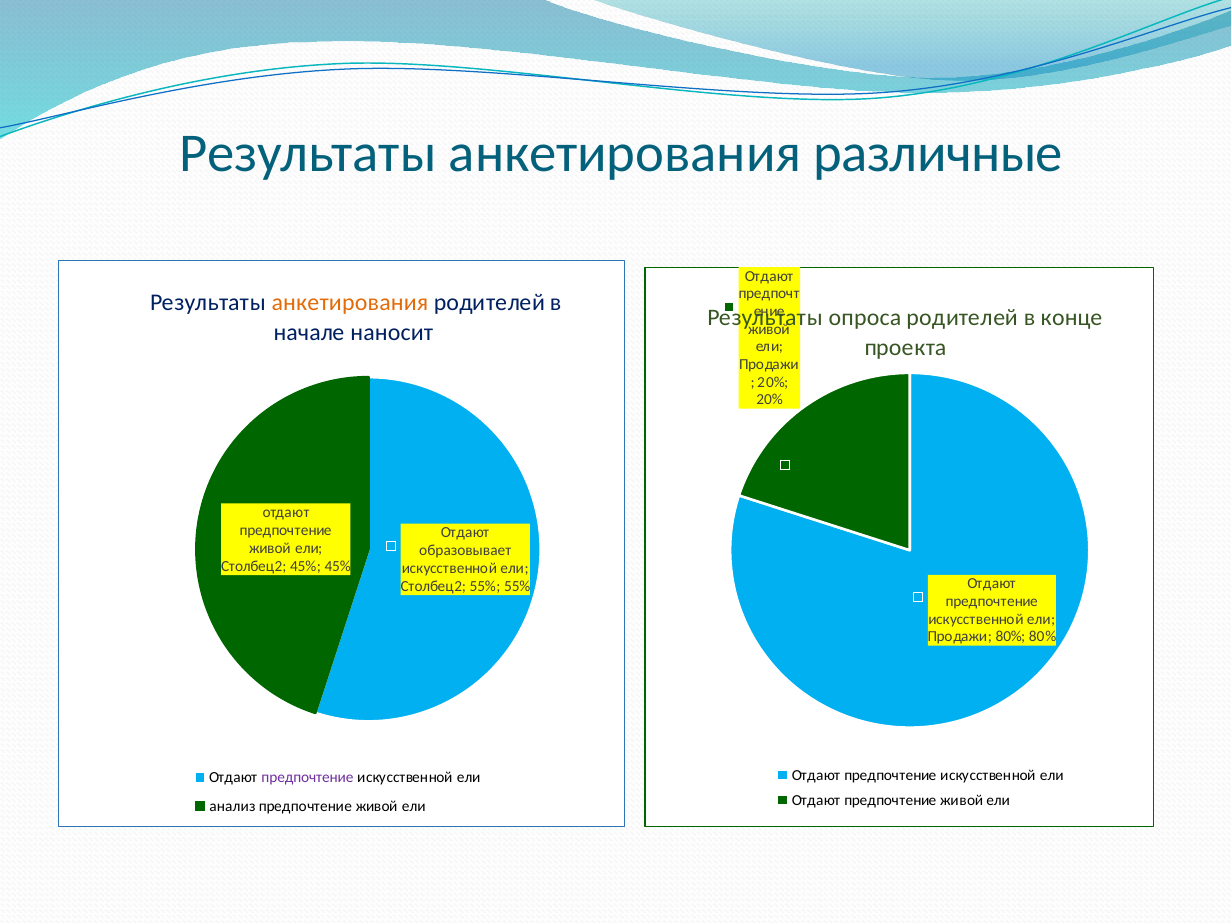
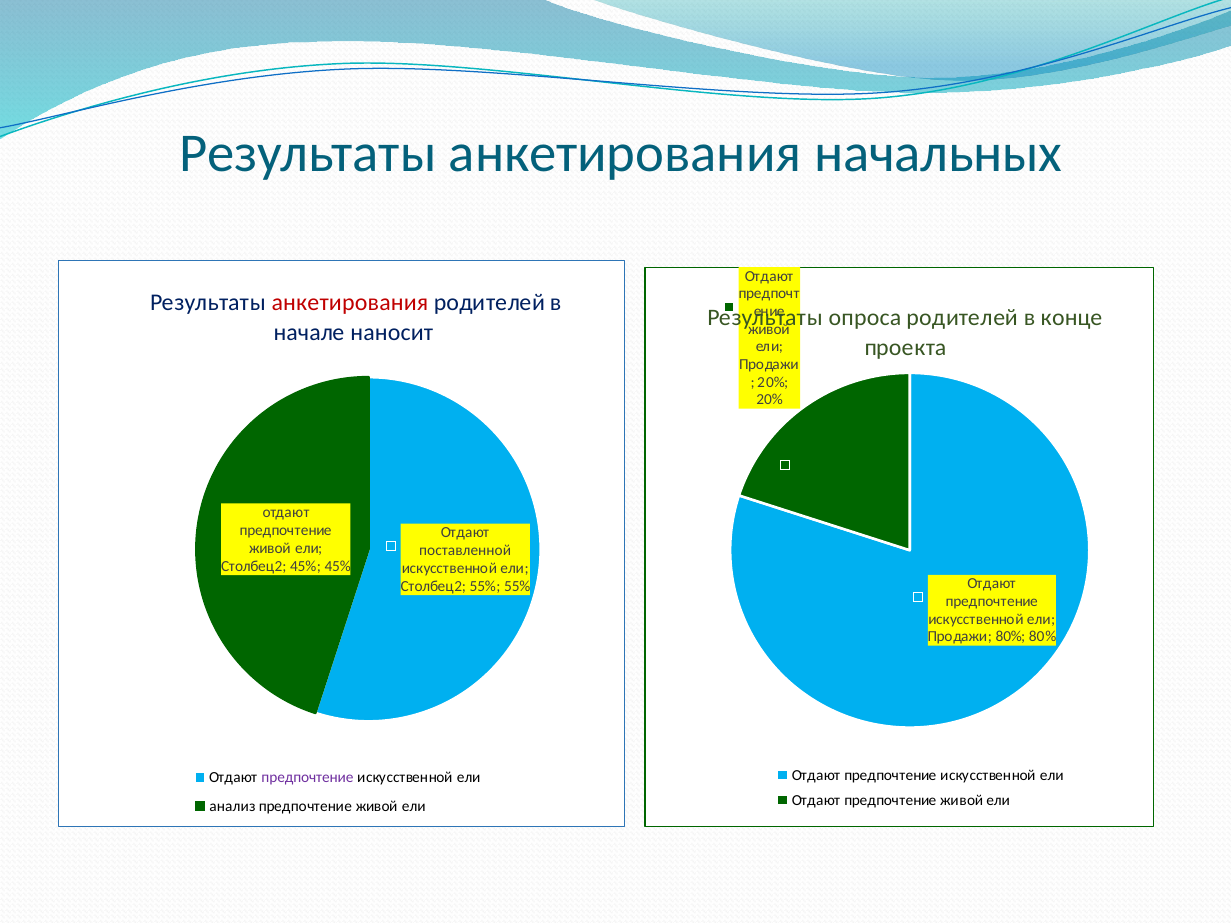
различные: различные -> начальных
анкетирования at (350, 303) colour: orange -> red
образовывает: образовывает -> поставленной
